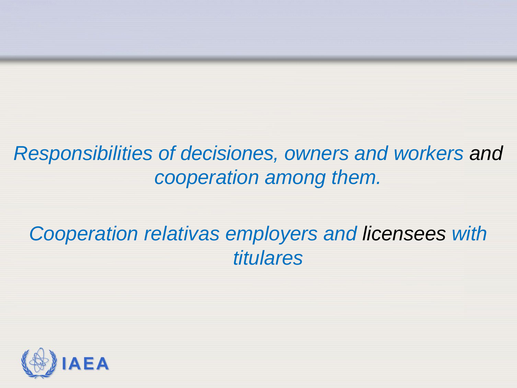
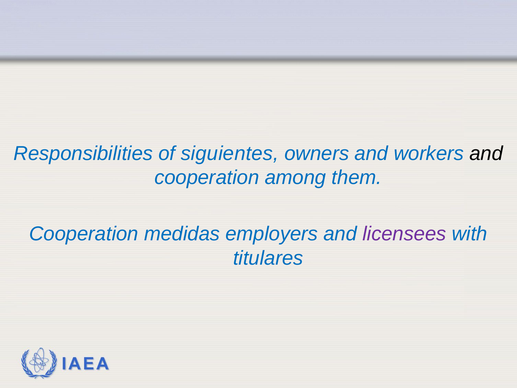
decisiones: decisiones -> siguientes
relativas: relativas -> medidas
licensees colour: black -> purple
